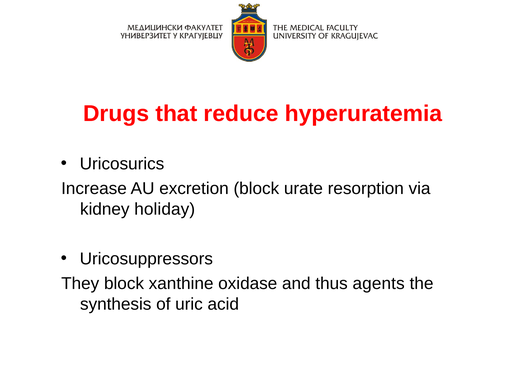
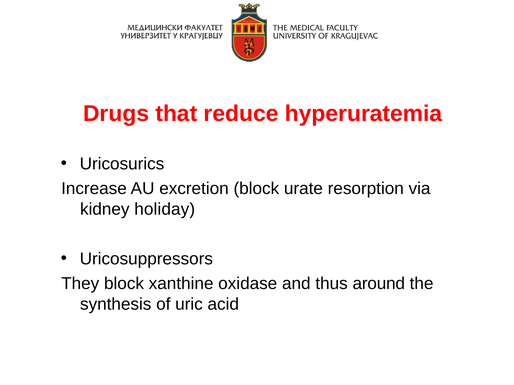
agents: agents -> around
